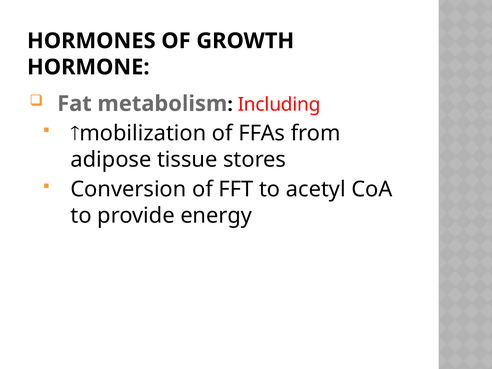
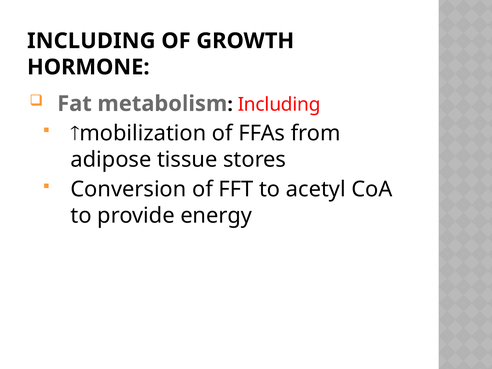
HORMONES at (91, 41): HORMONES -> INCLUDING
